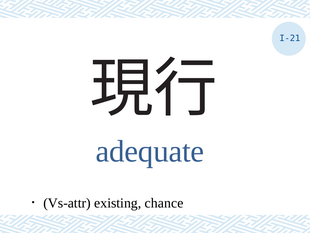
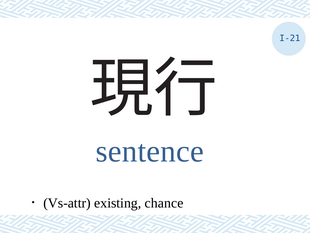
adequate: adequate -> sentence
